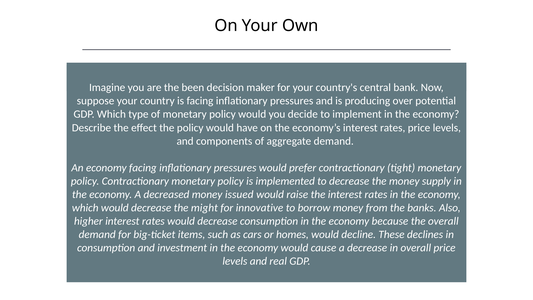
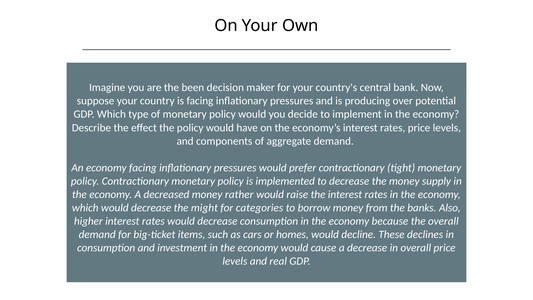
issued: issued -> rather
innovative: innovative -> categories
